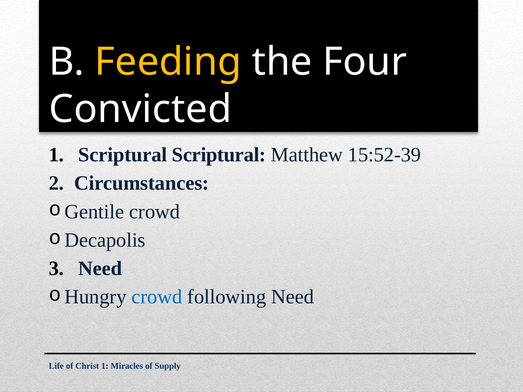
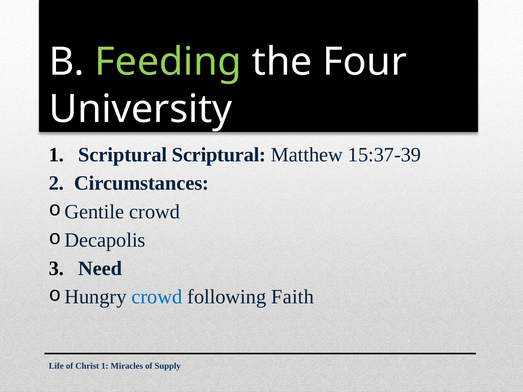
Feeding colour: yellow -> light green
Convicted: Convicted -> University
15:52-39: 15:52-39 -> 15:37-39
following Need: Need -> Faith
